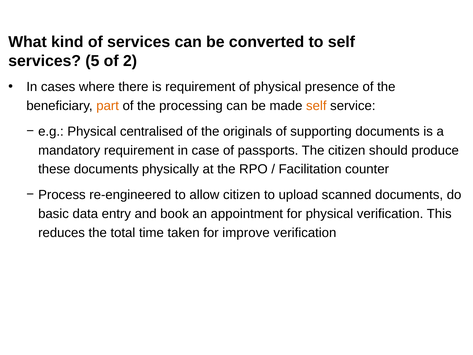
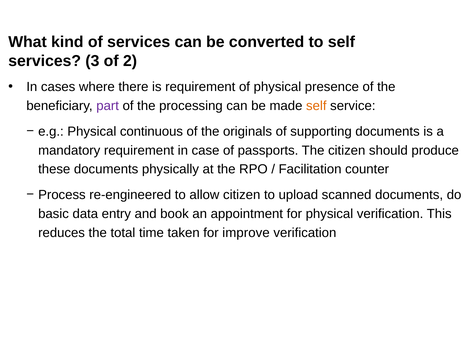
5: 5 -> 3
part colour: orange -> purple
centralised: centralised -> continuous
